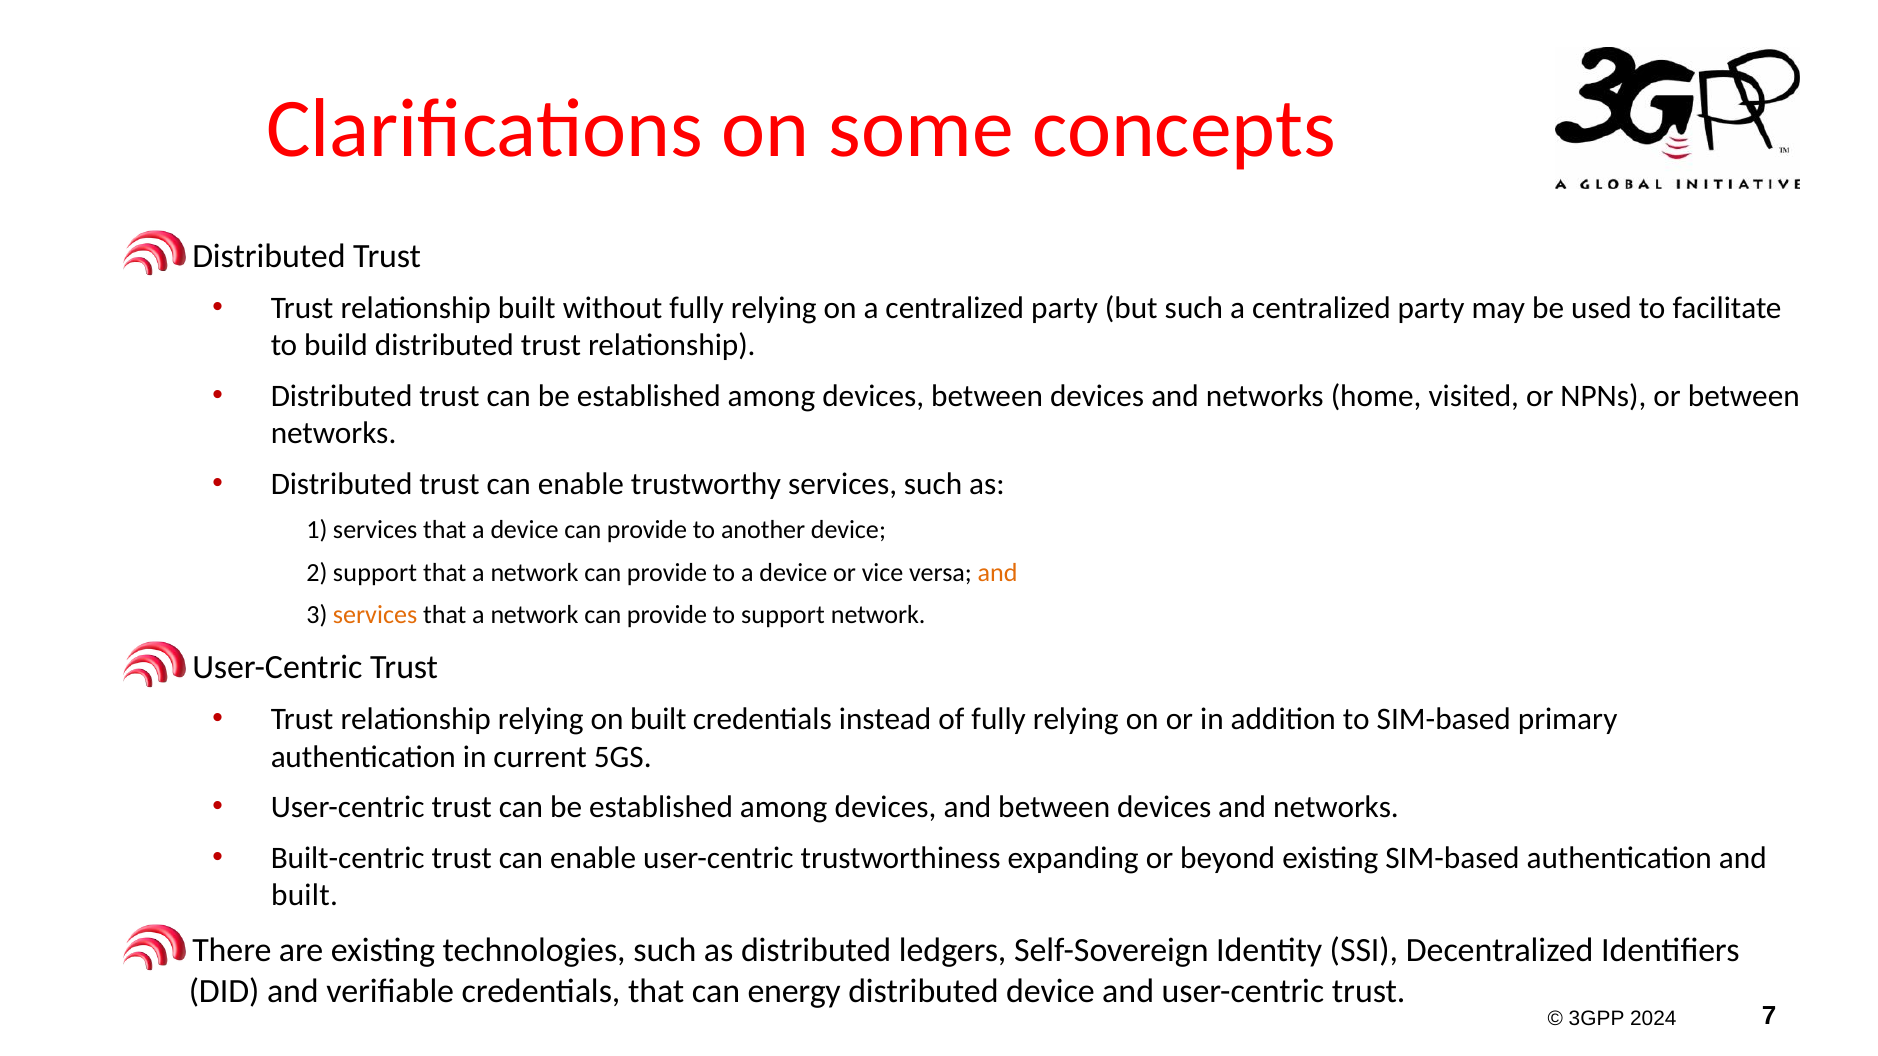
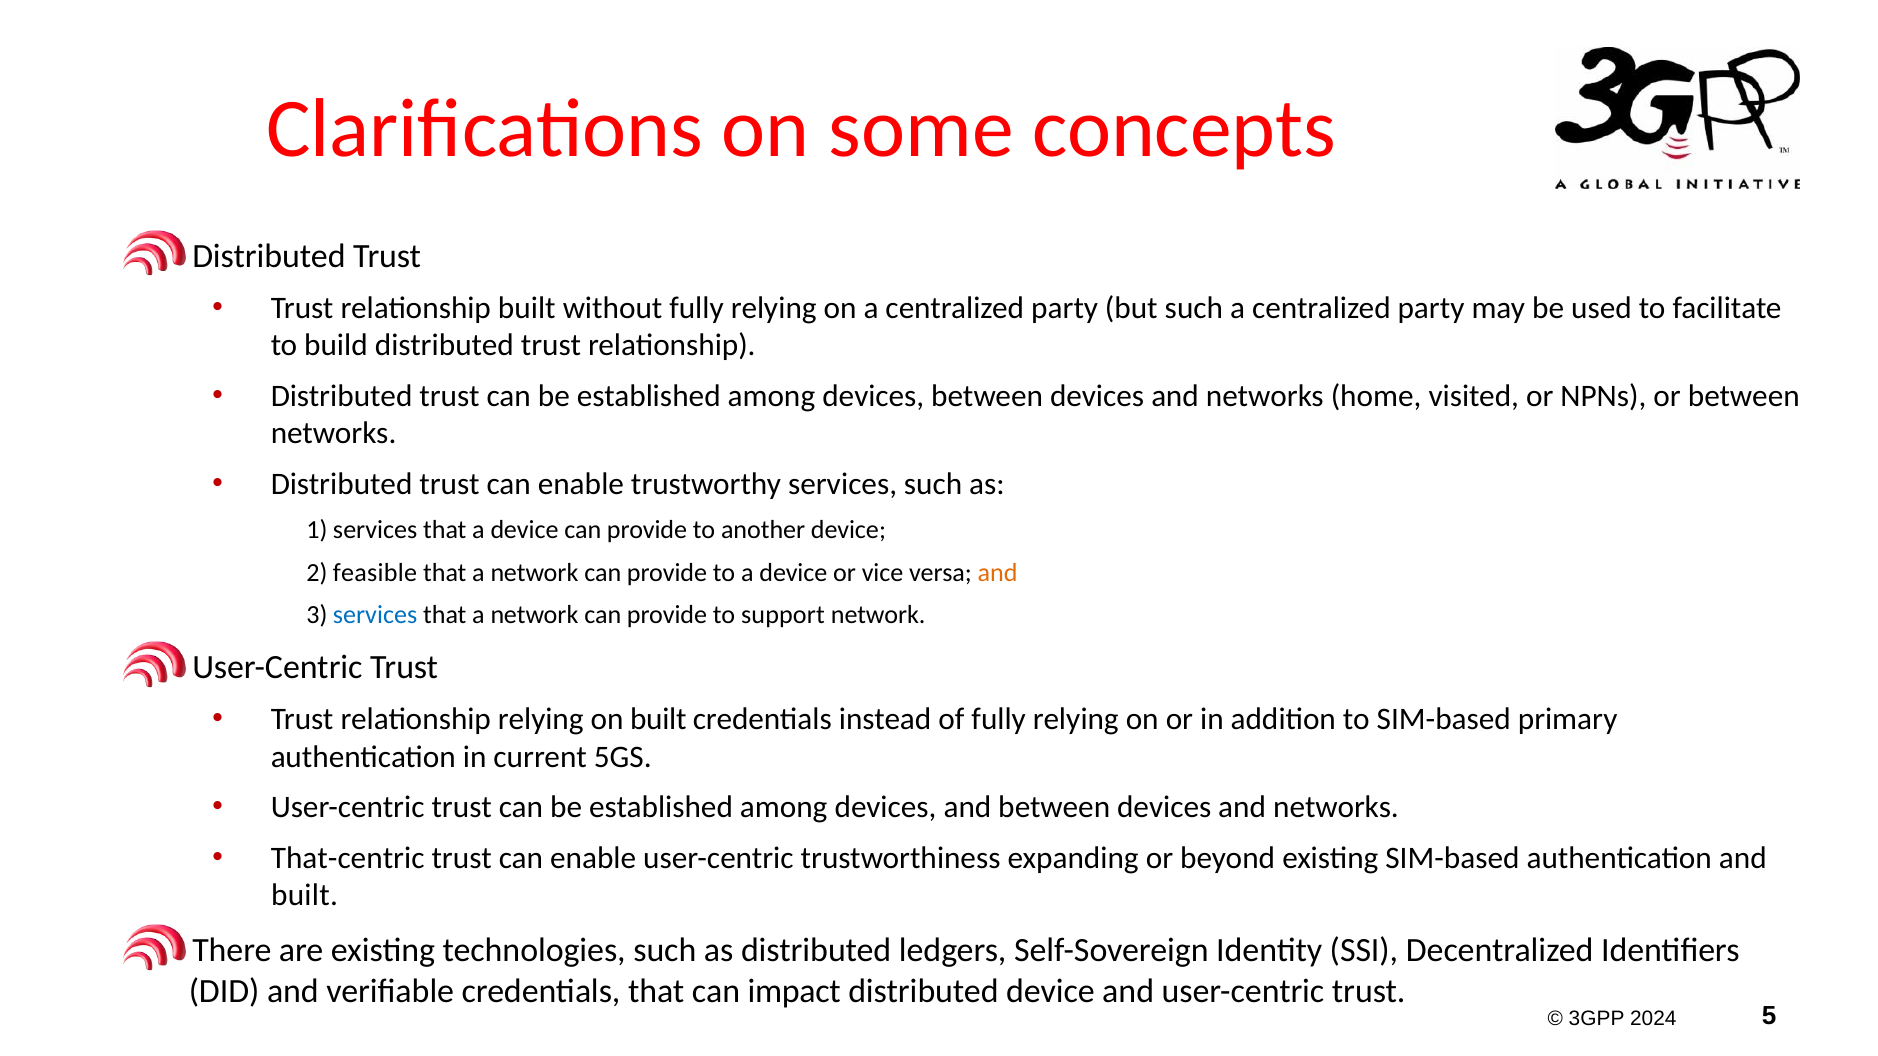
2 support: support -> feasible
services at (375, 615) colour: orange -> blue
Built-centric: Built-centric -> That-centric
energy: energy -> impact
7: 7 -> 5
